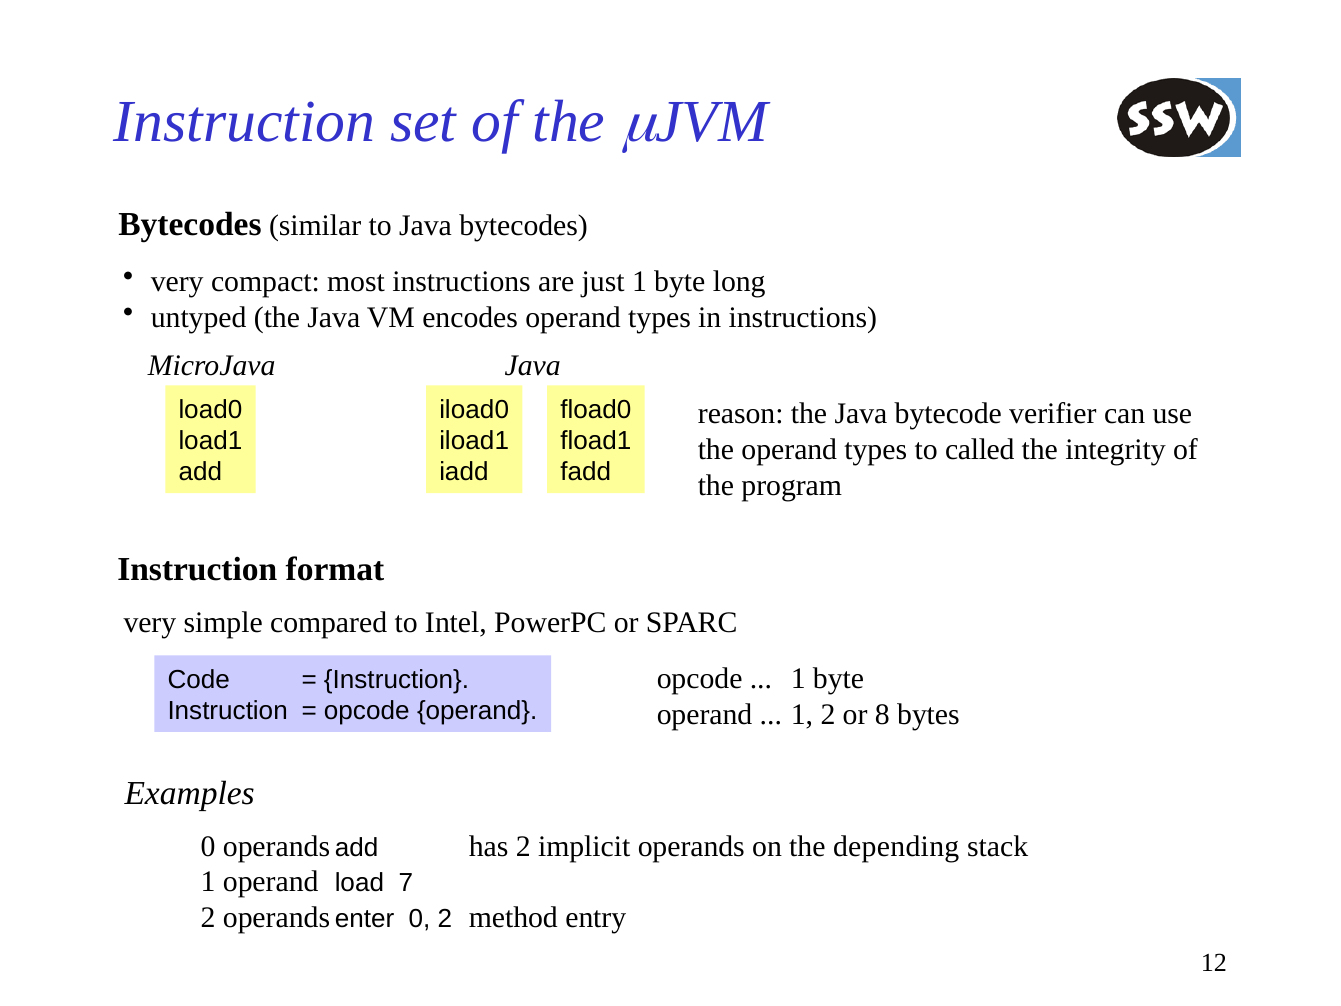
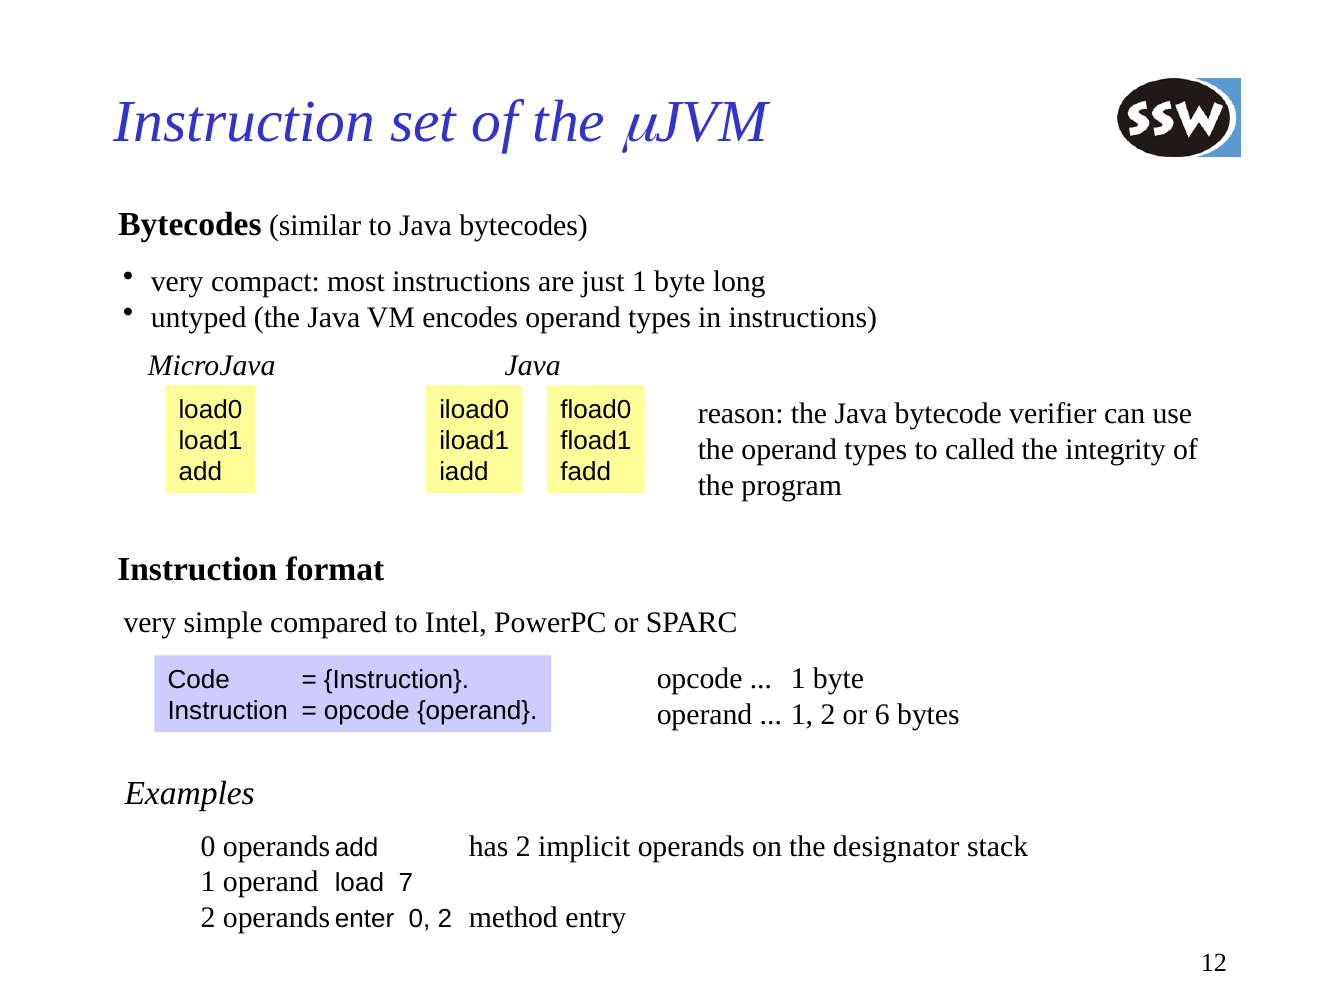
8: 8 -> 6
depending: depending -> designator
